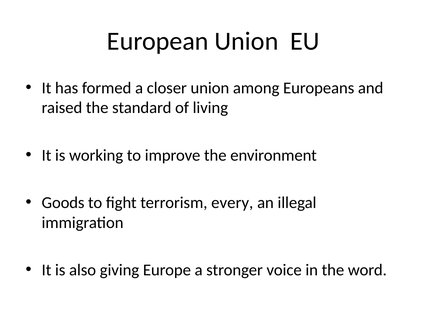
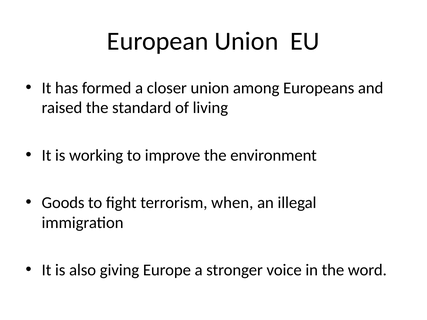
every: every -> when
